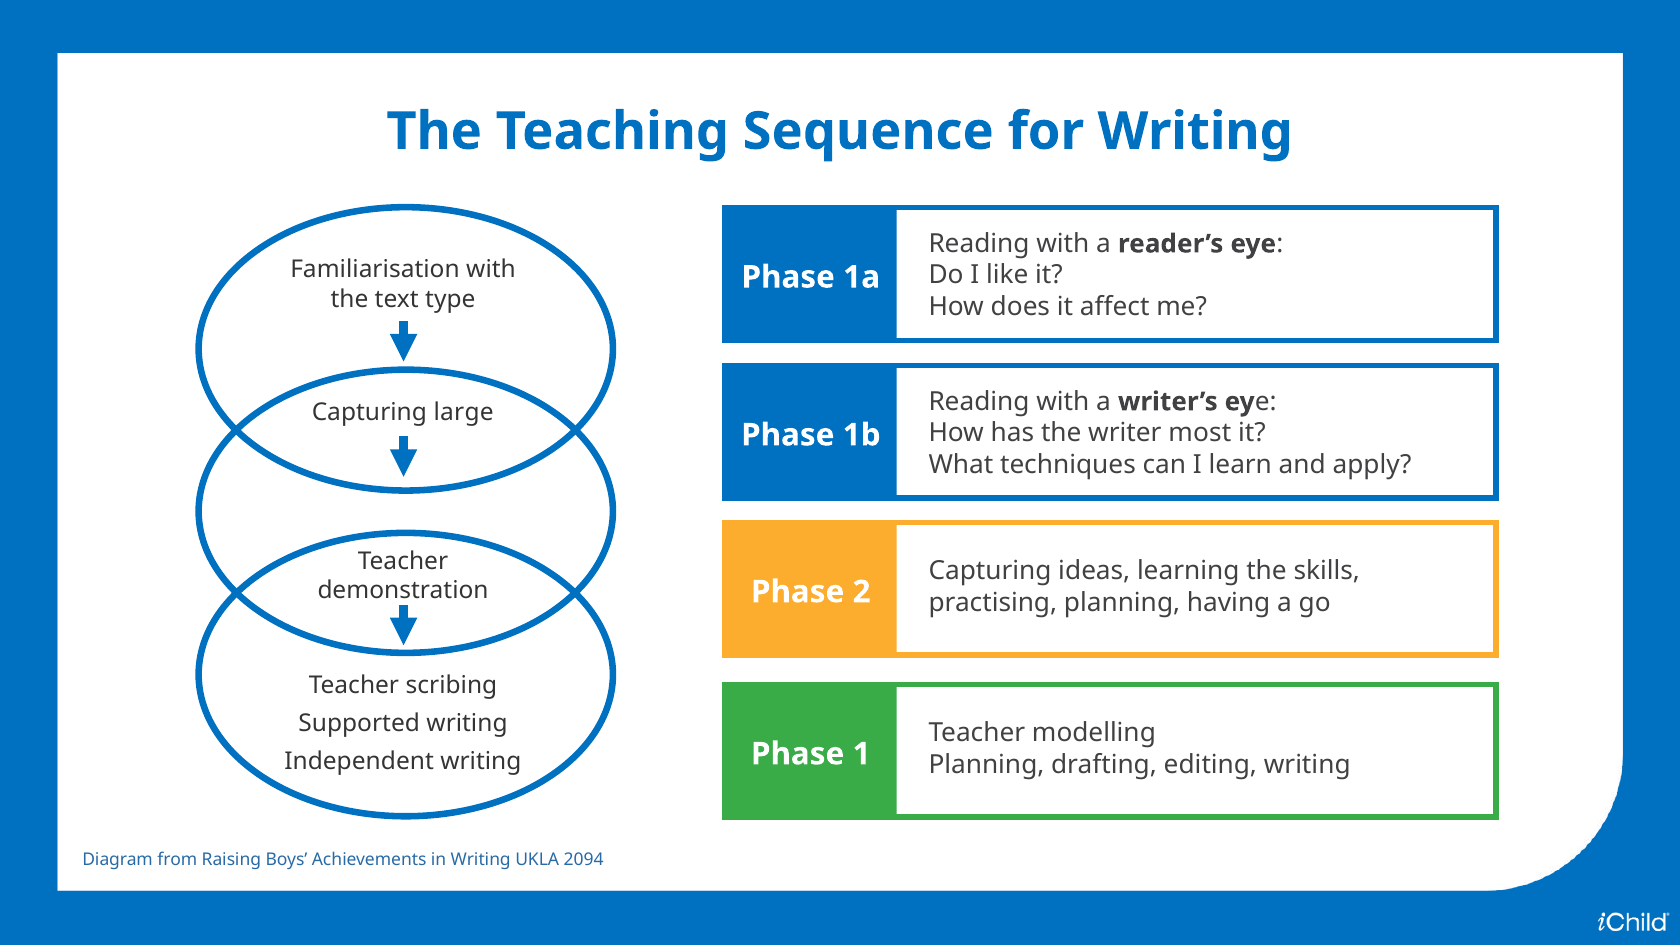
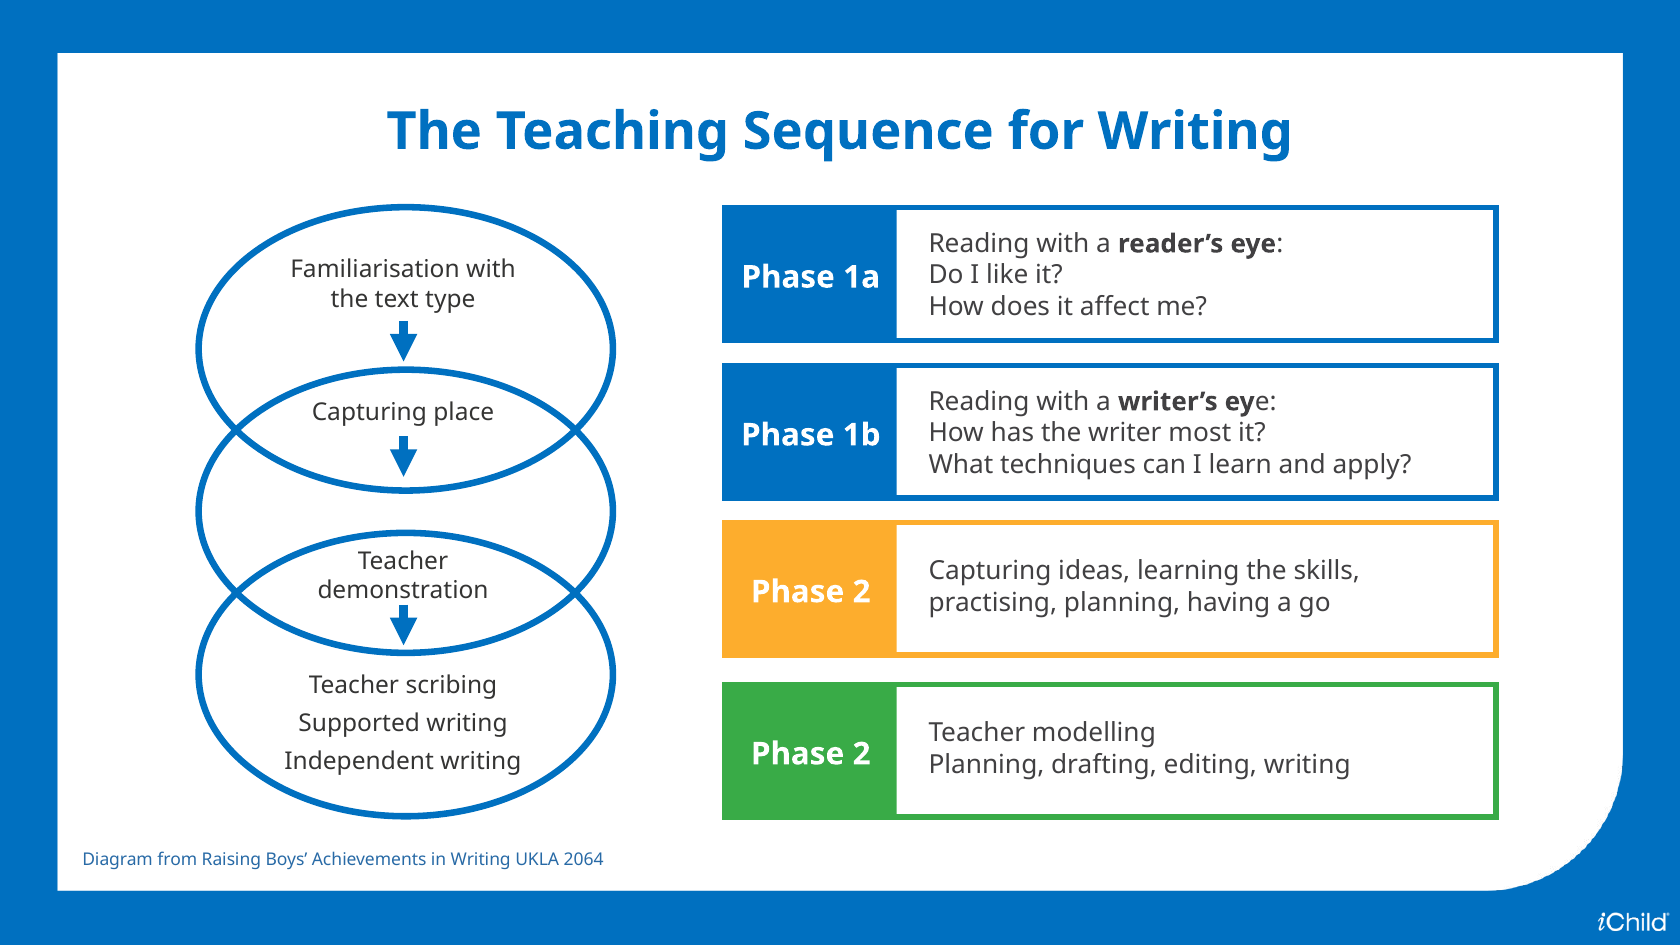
large: large -> place
1 at (862, 754): 1 -> 2
2094: 2094 -> 2064
